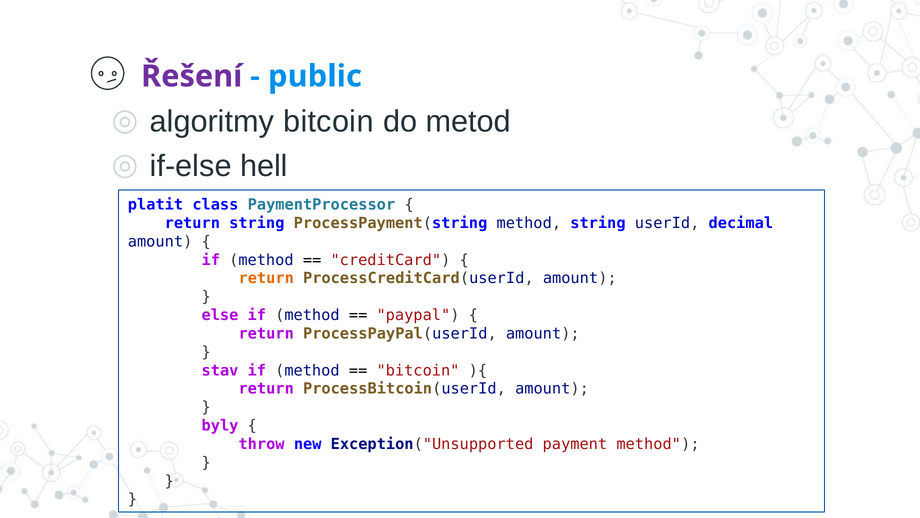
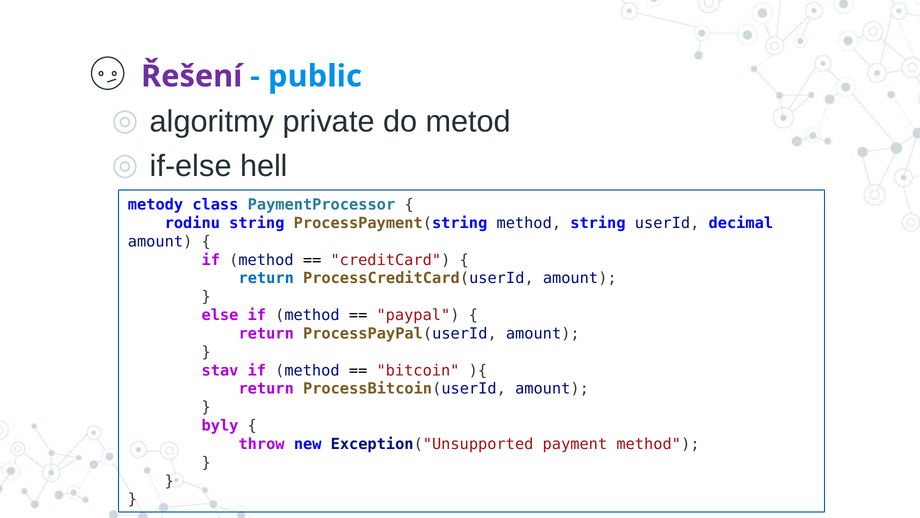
algoritmy bitcoin: bitcoin -> private
platit: platit -> metody
return at (192, 223): return -> rodinu
return at (266, 278) colour: orange -> blue
